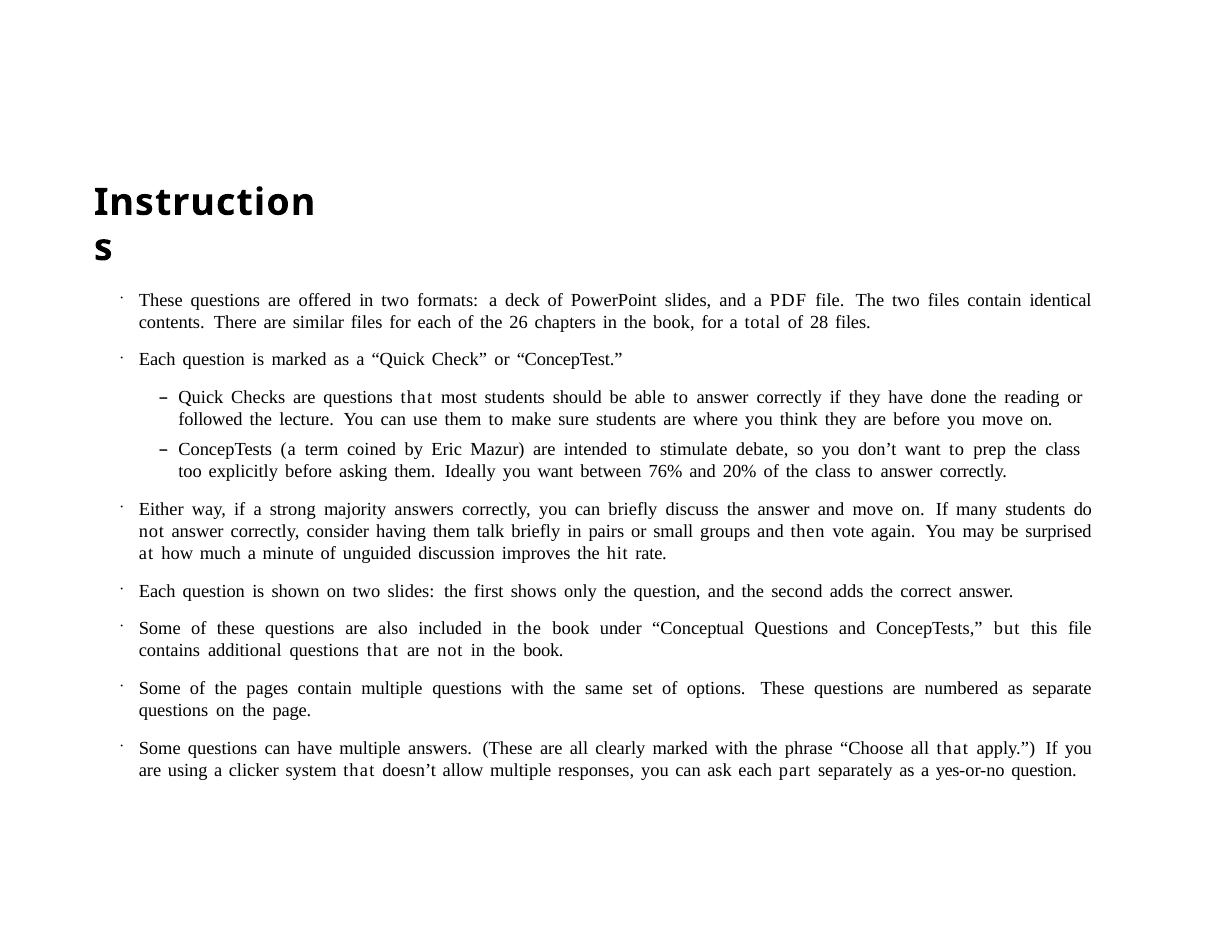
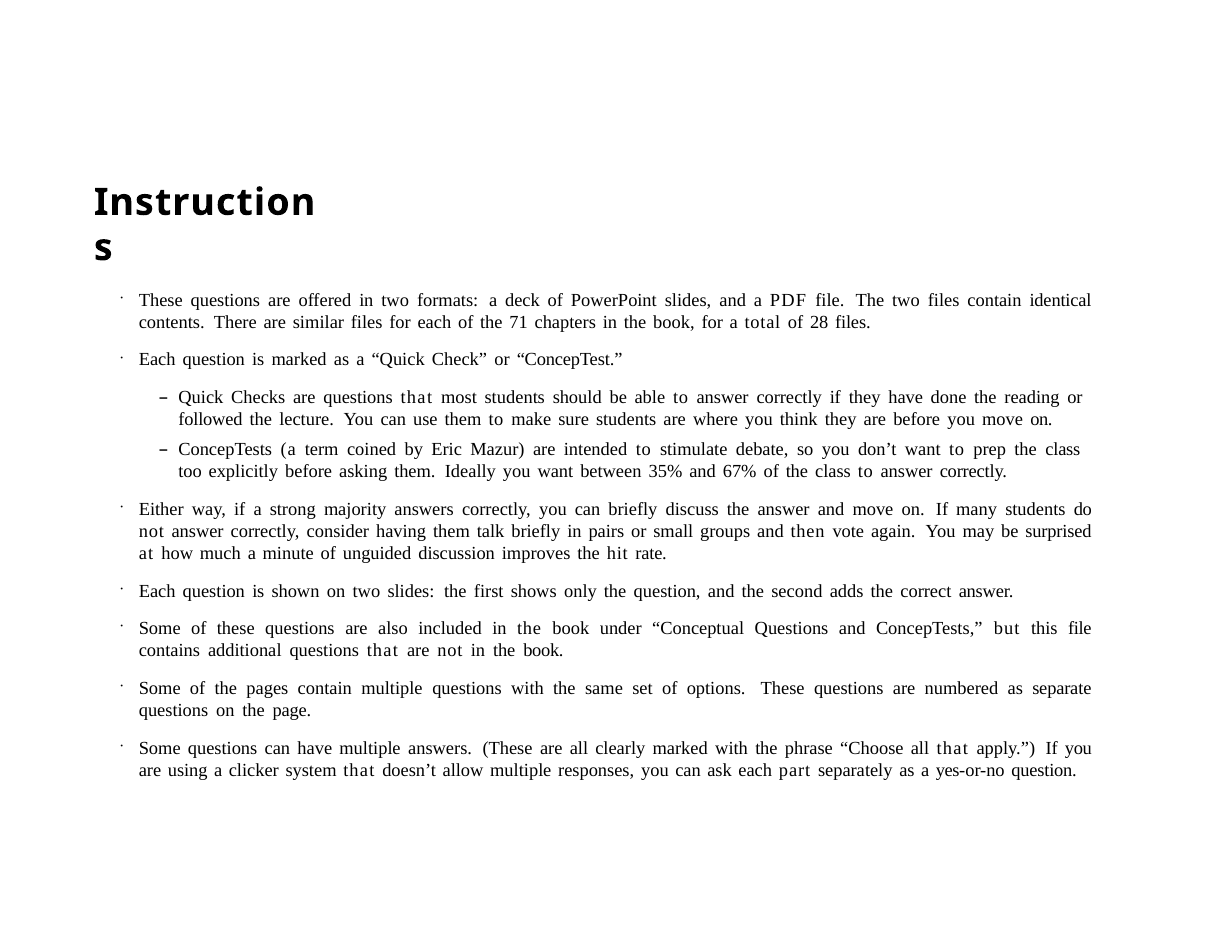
26: 26 -> 71
76%: 76% -> 35%
20%: 20% -> 67%
